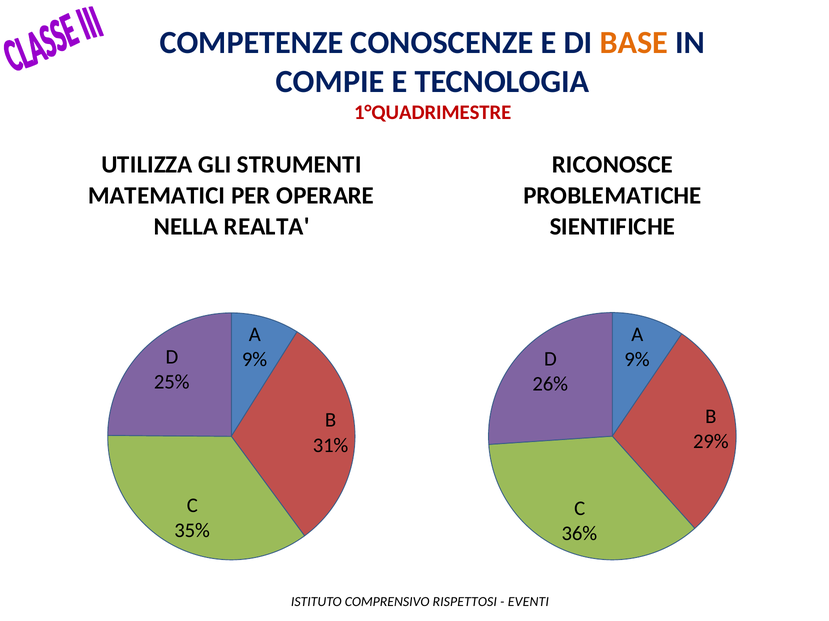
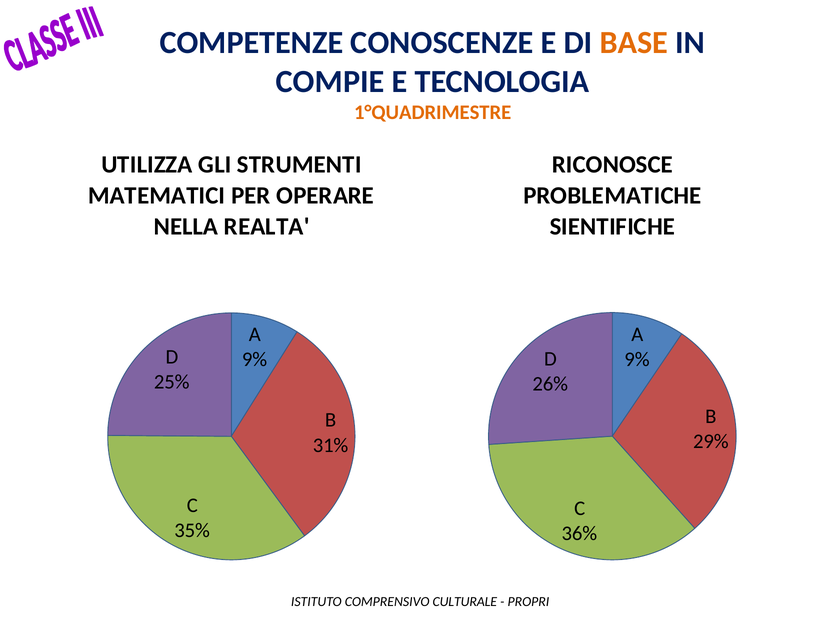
1°QUADRIMESTRE colour: red -> orange
RISPETTOSI: RISPETTOSI -> CULTURALE
EVENTI: EVENTI -> PROPRI
